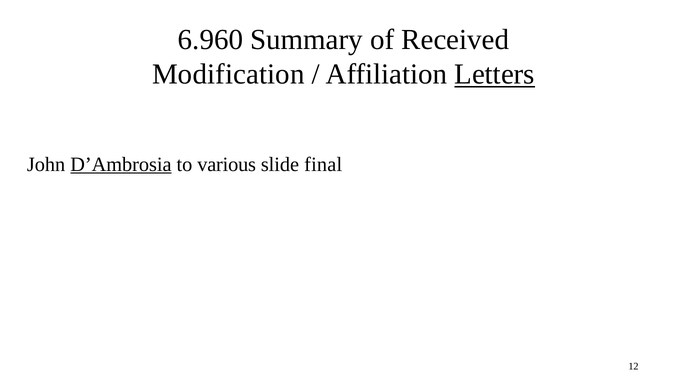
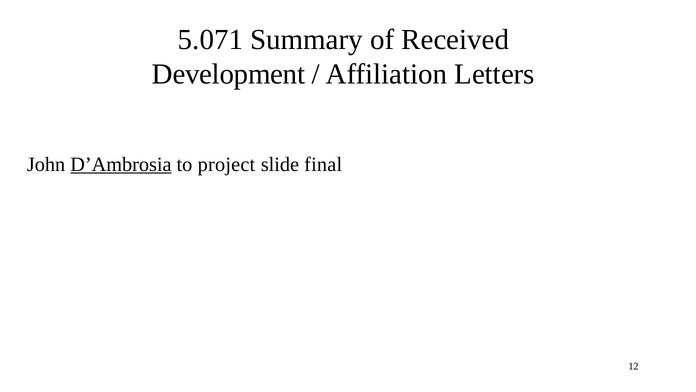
6.960: 6.960 -> 5.071
Modification: Modification -> Development
Letters underline: present -> none
various: various -> project
